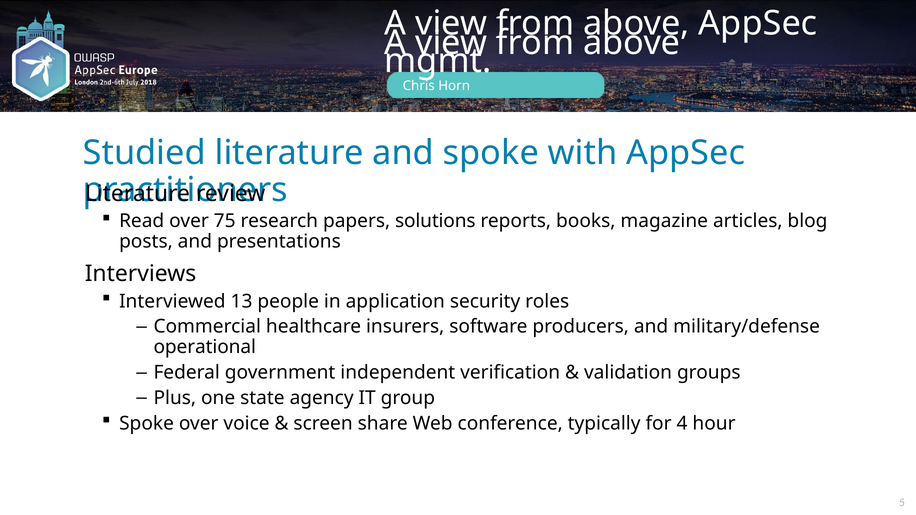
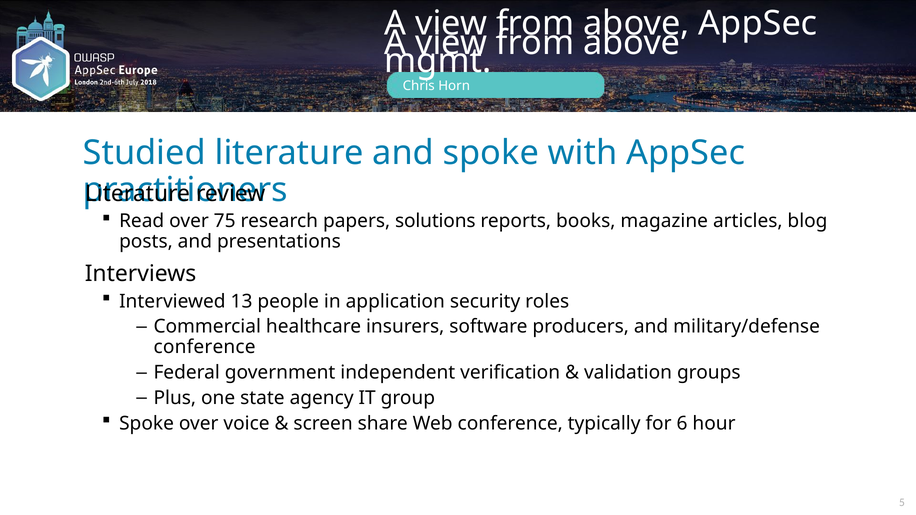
operational at (205, 347): operational -> conference
4: 4 -> 6
